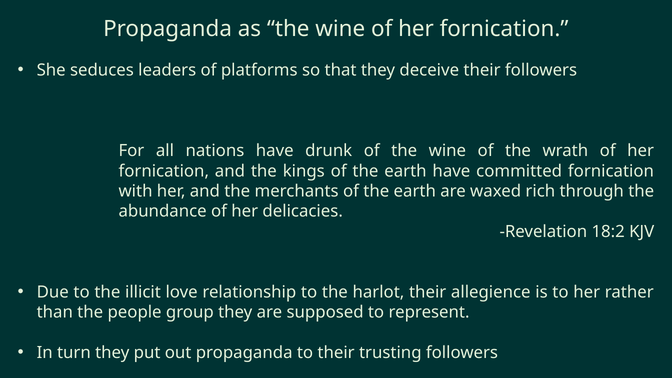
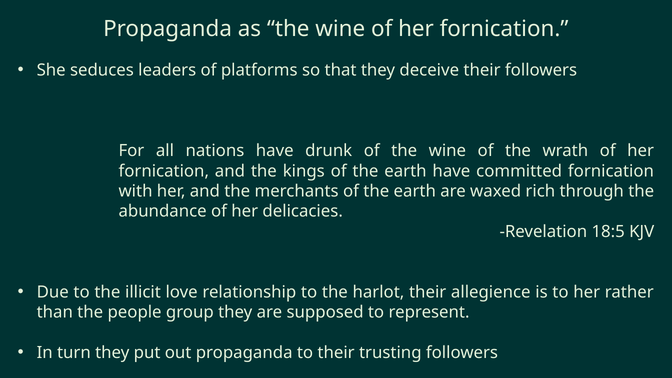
18:2: 18:2 -> 18:5
